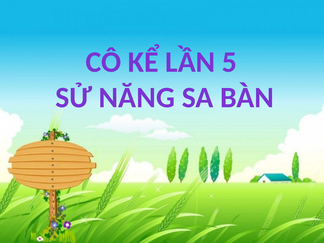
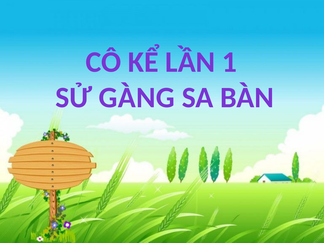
5: 5 -> 1
NĂNG: NĂNG -> GÀNG
